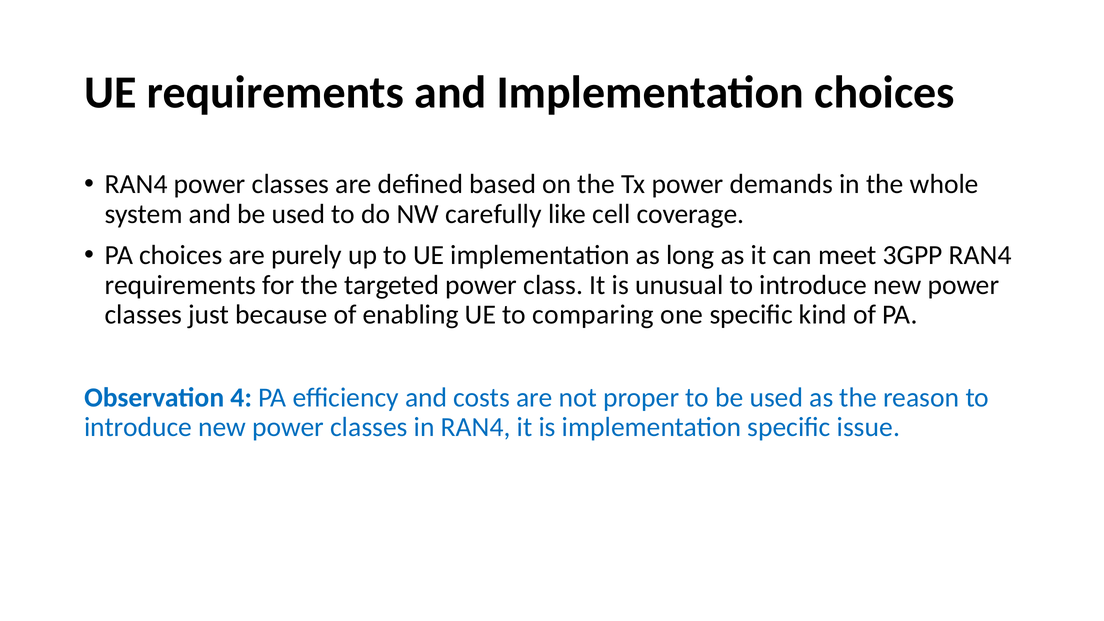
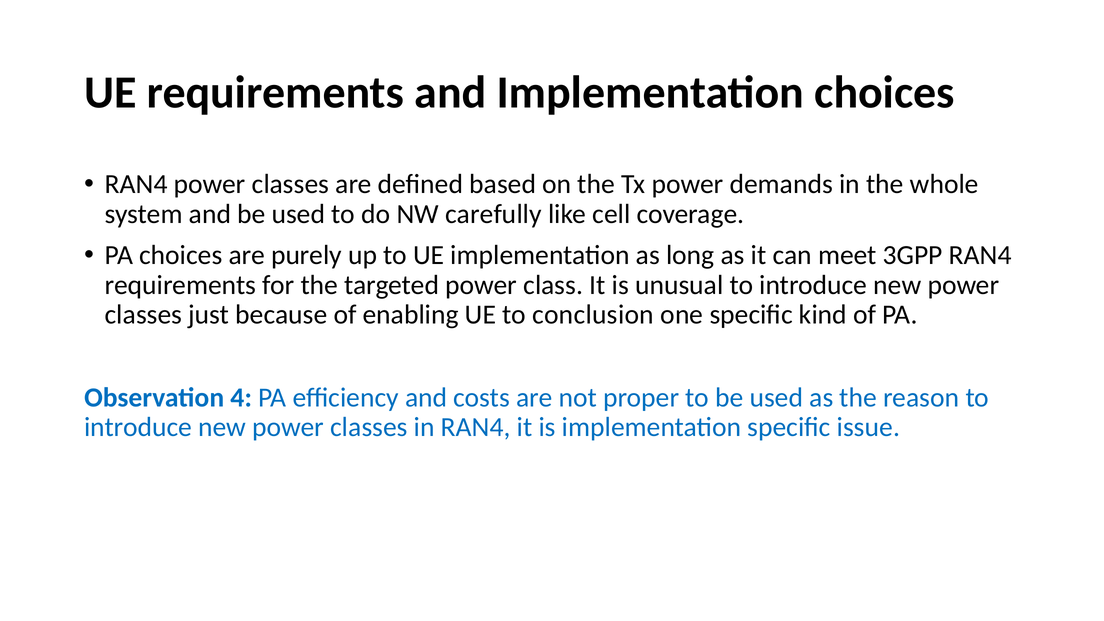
comparing: comparing -> conclusion
